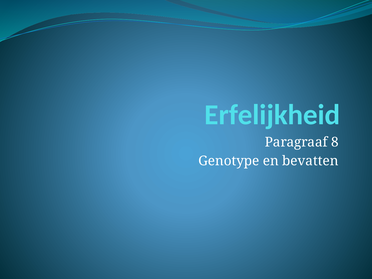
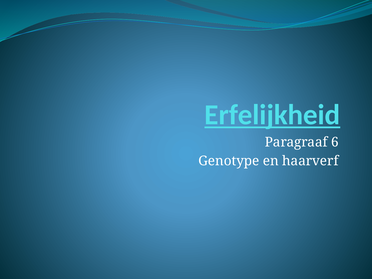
Erfelijkheid underline: none -> present
8: 8 -> 6
bevatten: bevatten -> haarverf
